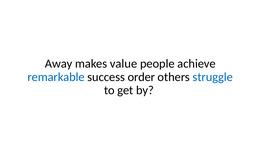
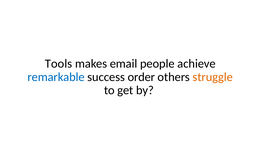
Away: Away -> Tools
value: value -> email
struggle colour: blue -> orange
